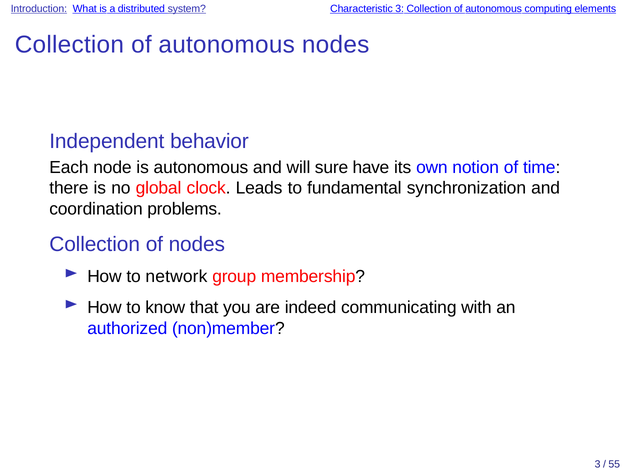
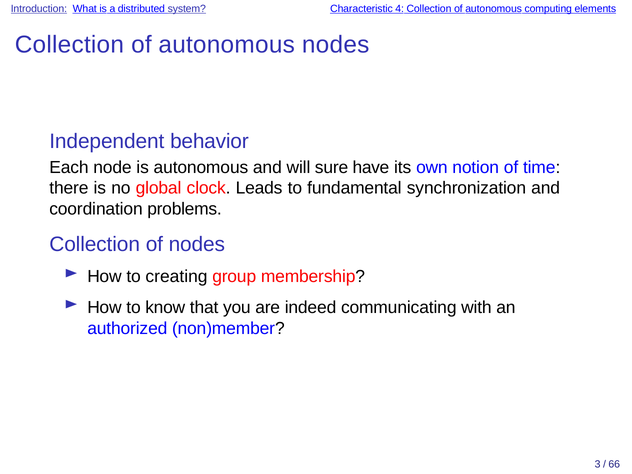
Characteristic 3: 3 -> 4
network: network -> creating
55: 55 -> 66
